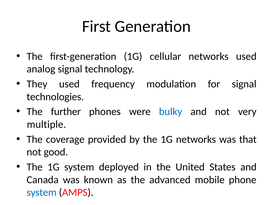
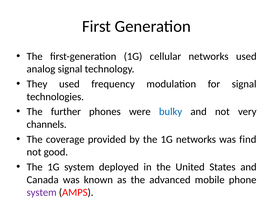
multiple: multiple -> channels
that: that -> find
system at (42, 192) colour: blue -> purple
